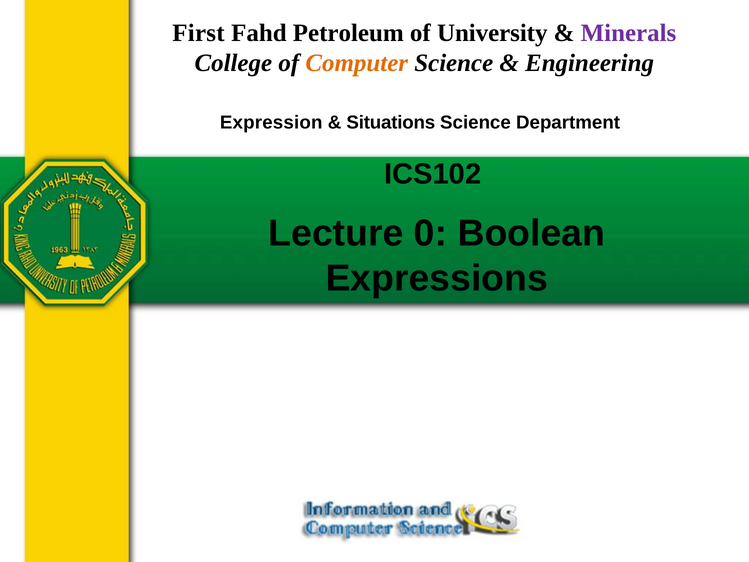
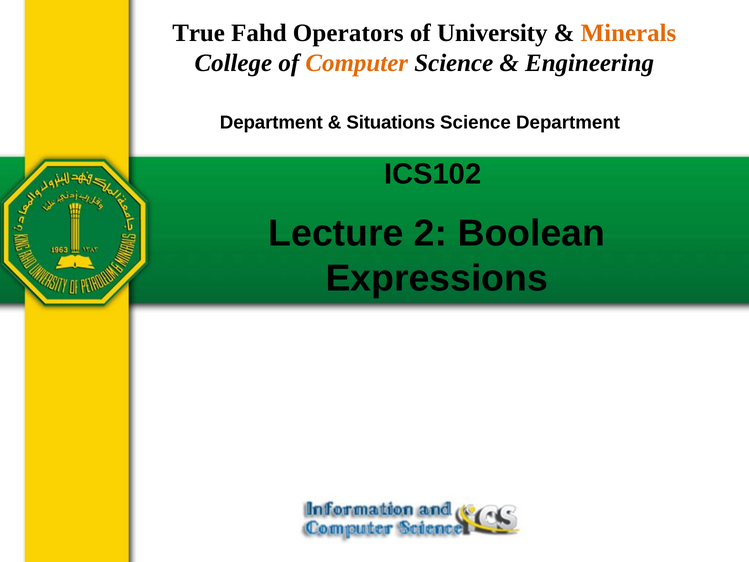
First: First -> True
Petroleum: Petroleum -> Operators
Minerals colour: purple -> orange
Expression at (271, 122): Expression -> Department
0: 0 -> 2
